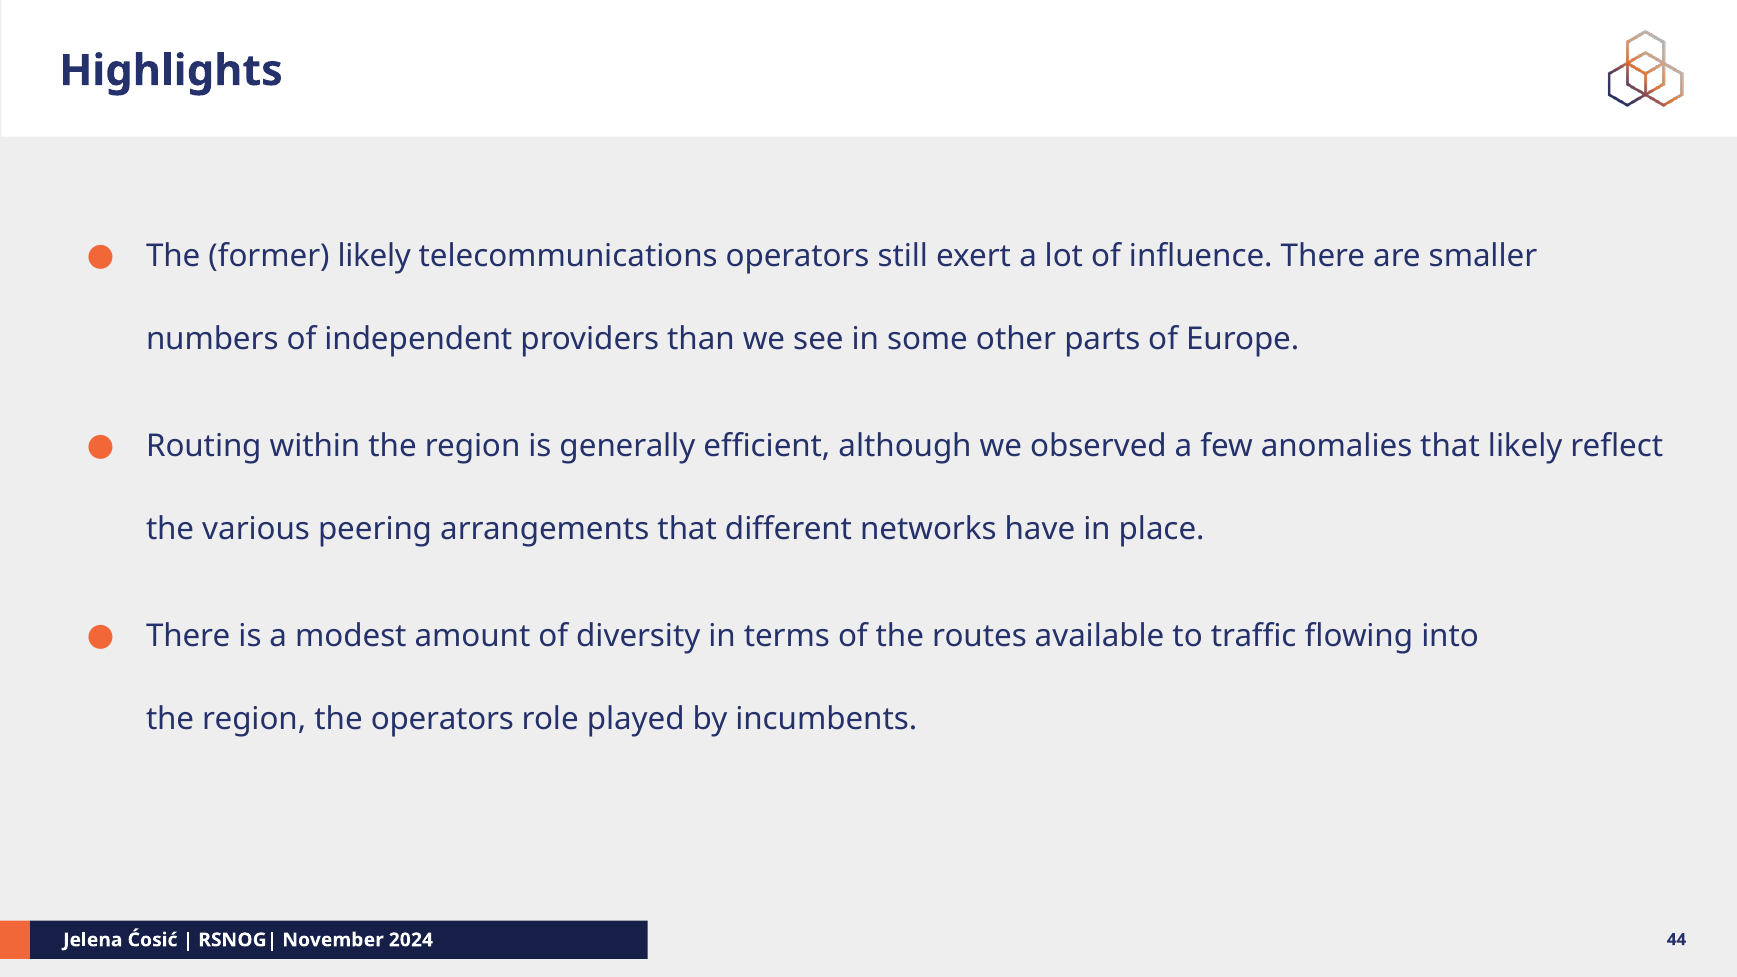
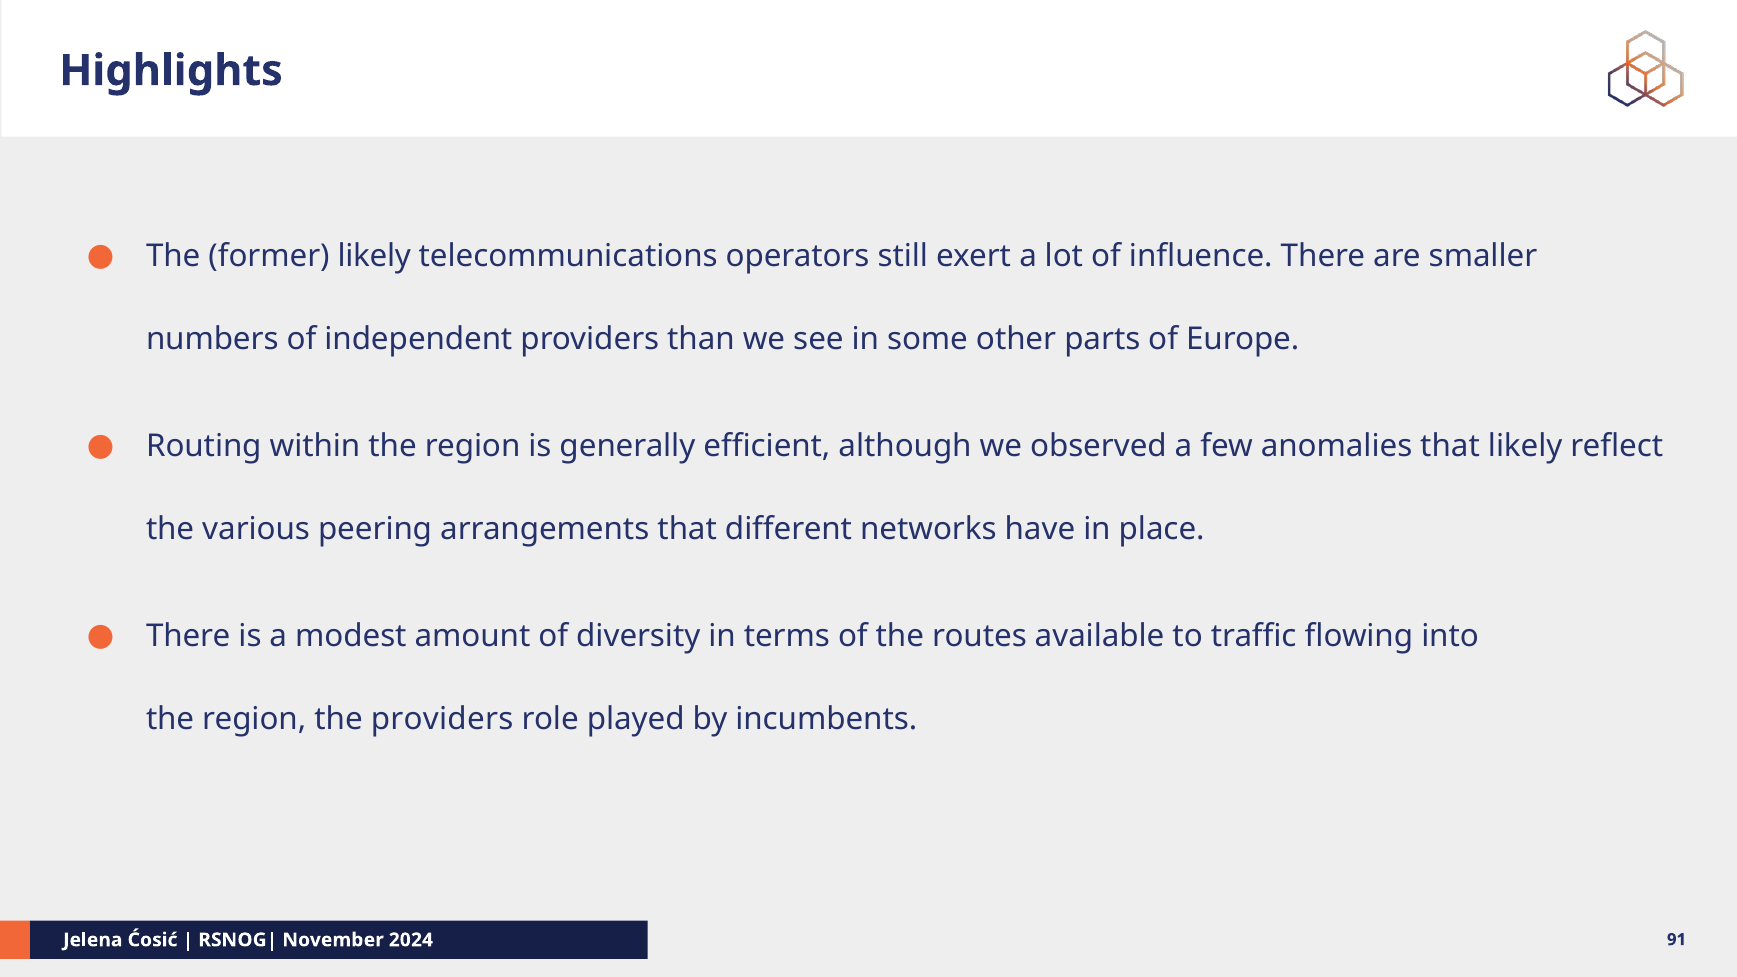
the operators: operators -> providers
44: 44 -> 91
